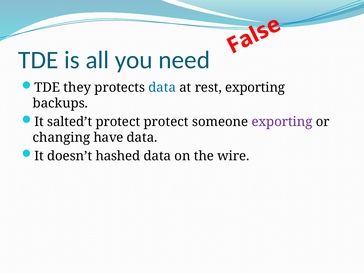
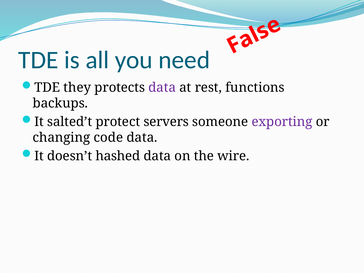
data at (162, 88) colour: blue -> purple
rest exporting: exporting -> functions
protect protect: protect -> servers
have: have -> code
